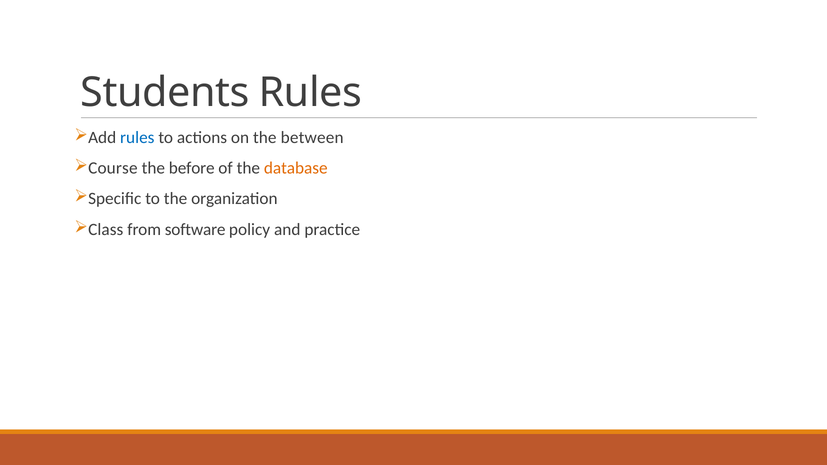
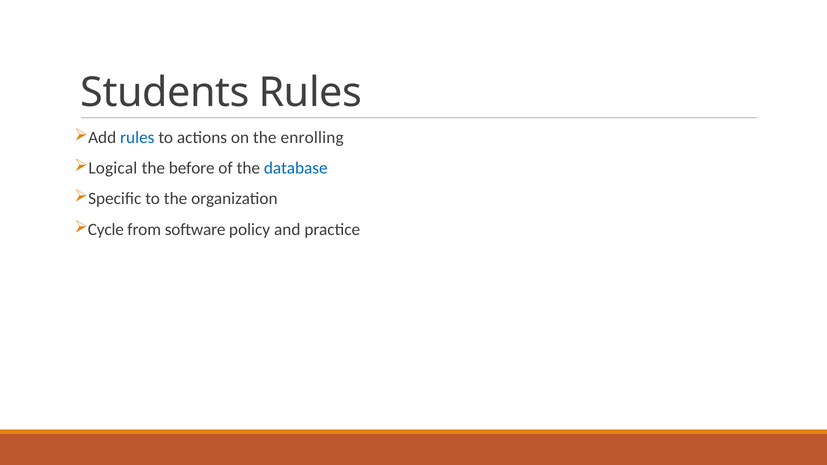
between: between -> enrolling
Course: Course -> Logical
database colour: orange -> blue
Class: Class -> Cycle
